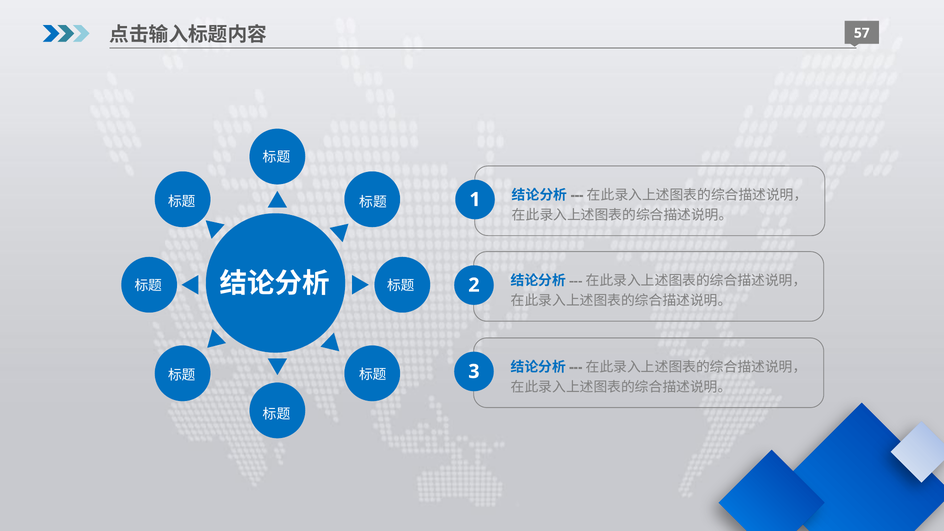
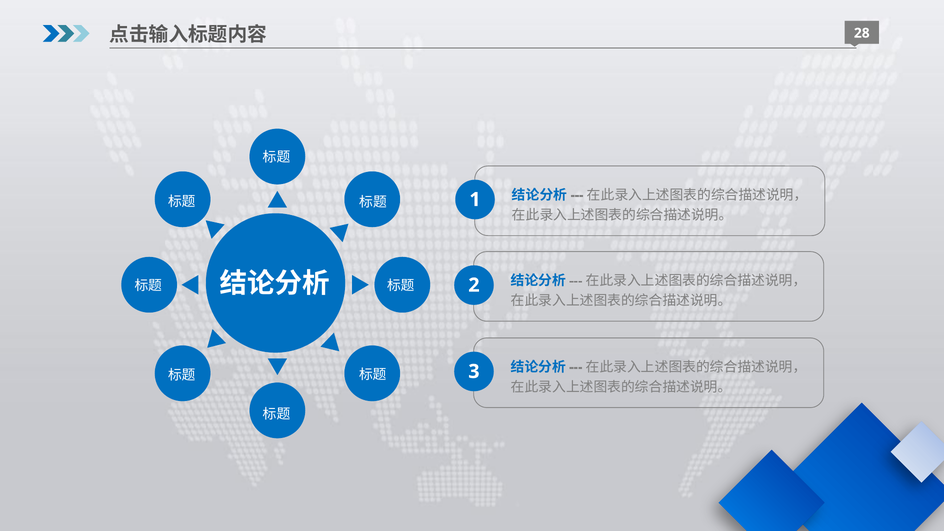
57: 57 -> 28
